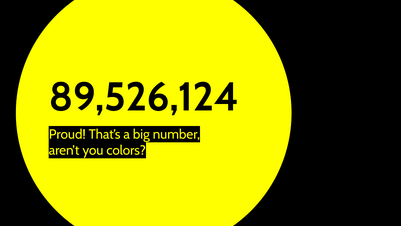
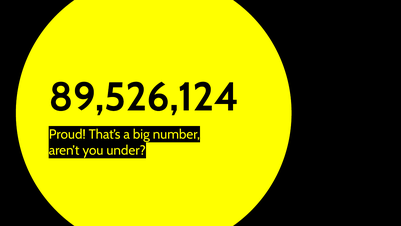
colors: colors -> under
